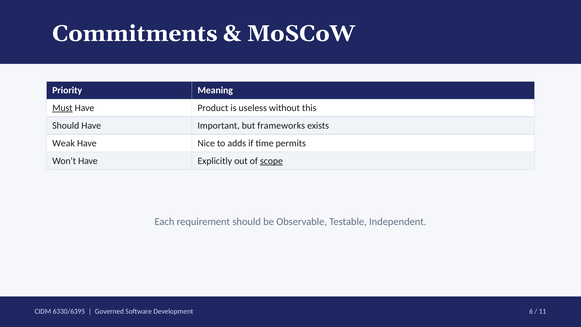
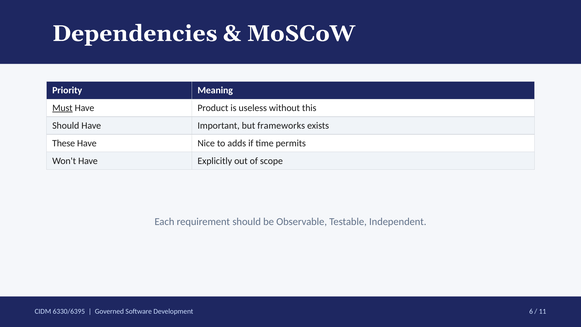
Commitments: Commitments -> Dependencies
Weak: Weak -> These
scope underline: present -> none
